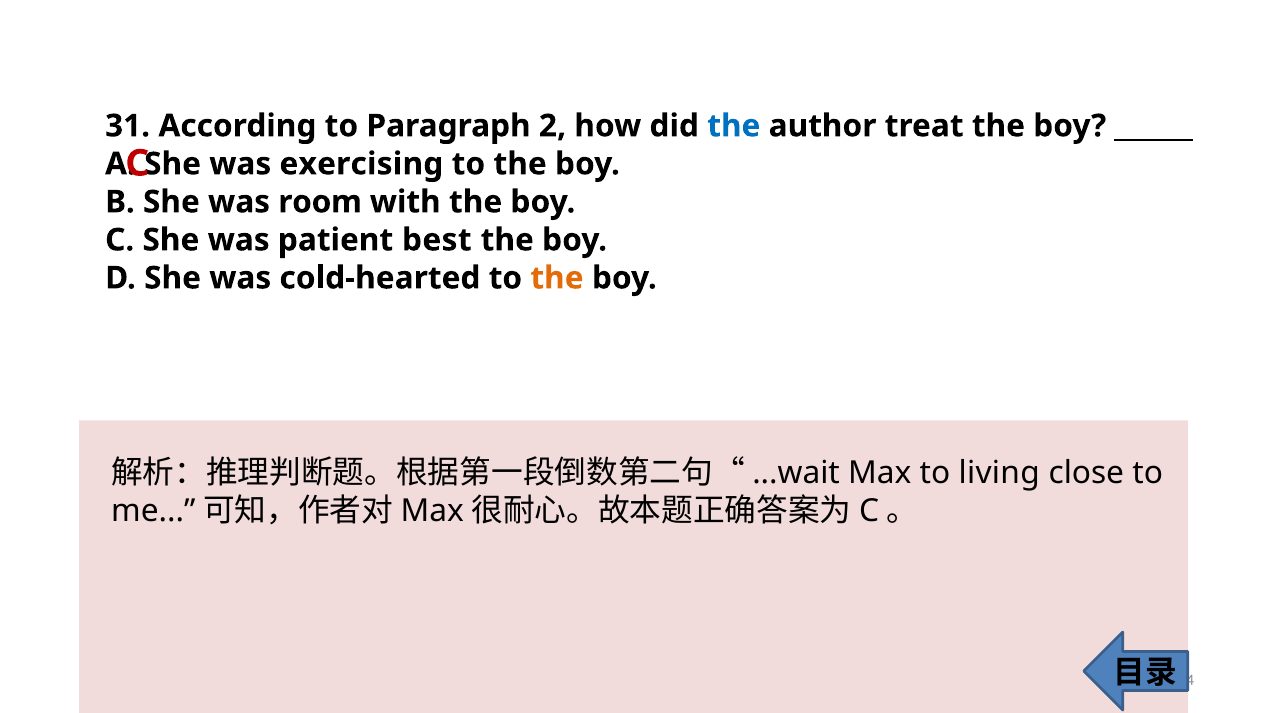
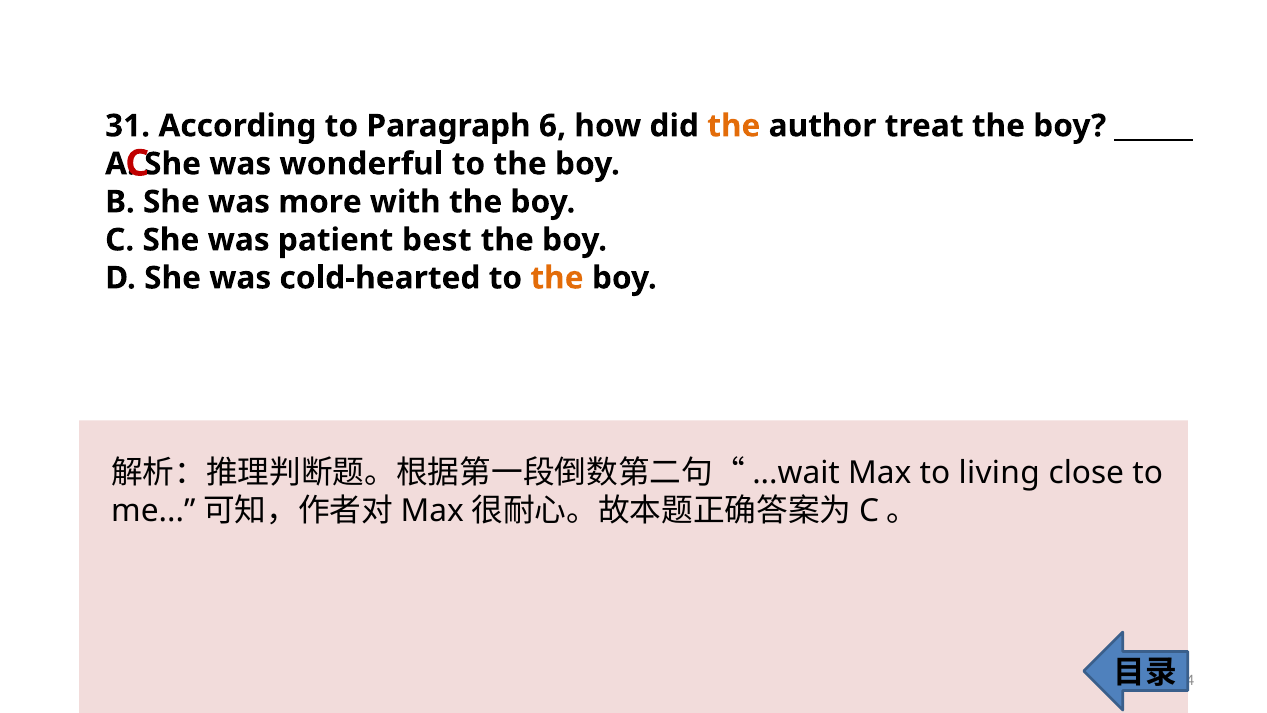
2: 2 -> 6
the at (734, 126) colour: blue -> orange
exercising: exercising -> wonderful
room: room -> more
